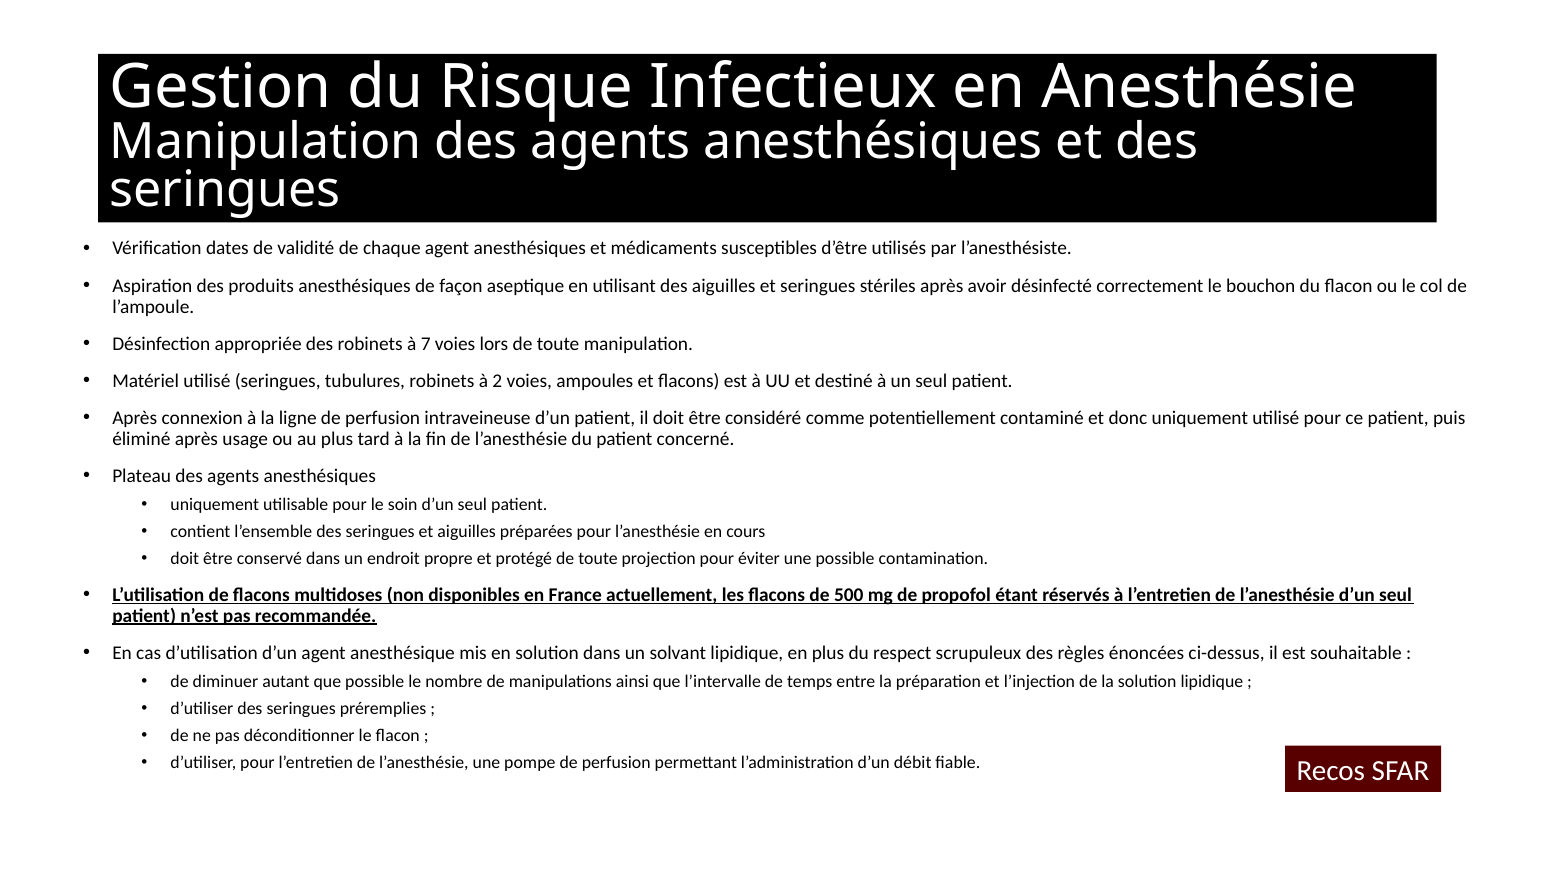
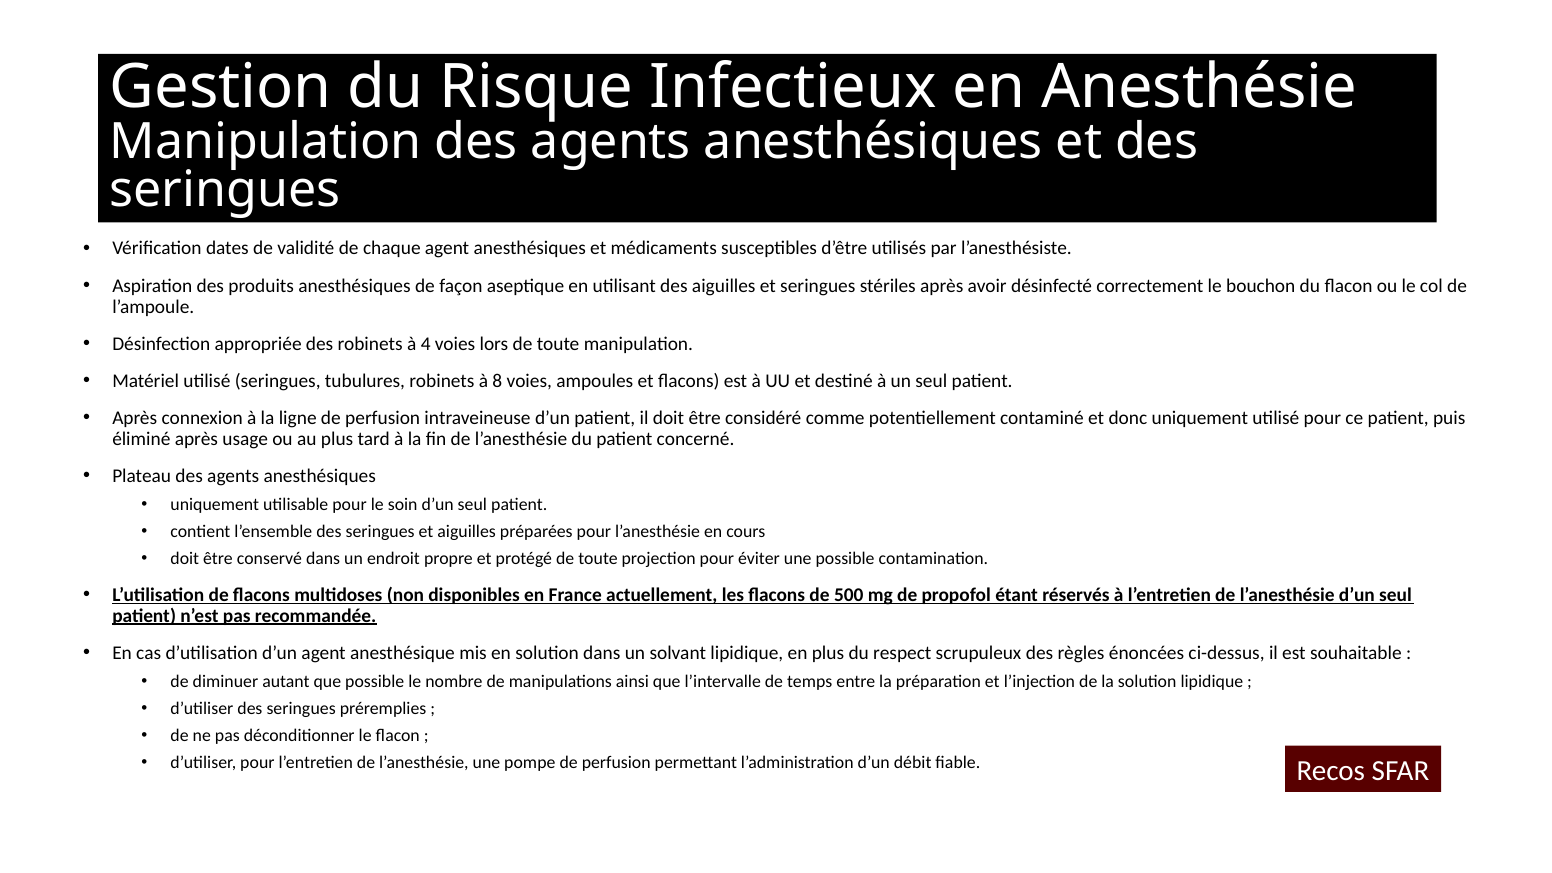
7: 7 -> 4
2: 2 -> 8
